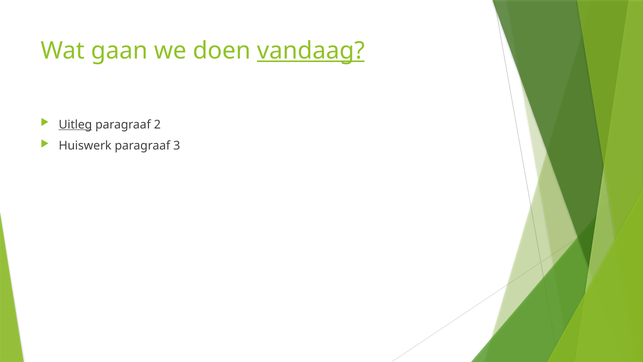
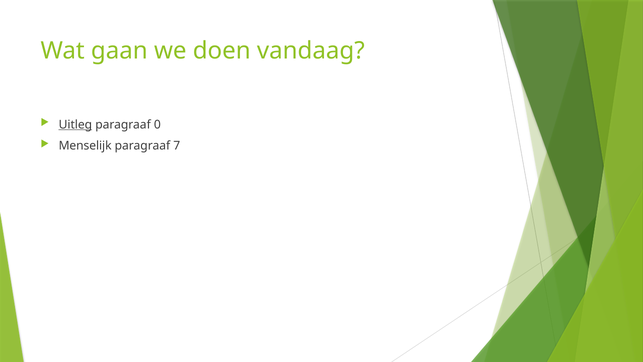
vandaag underline: present -> none
2: 2 -> 0
Huiswerk: Huiswerk -> Menselijk
3: 3 -> 7
